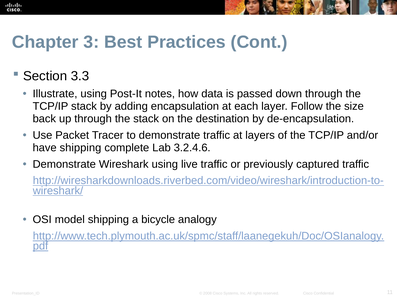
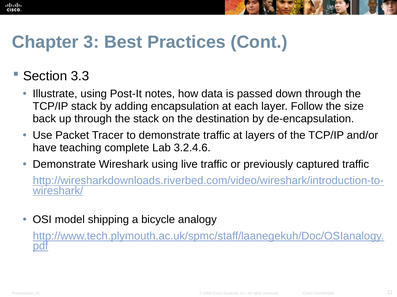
have shipping: shipping -> teaching
